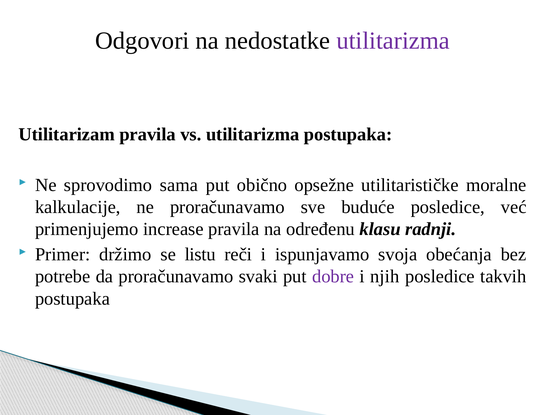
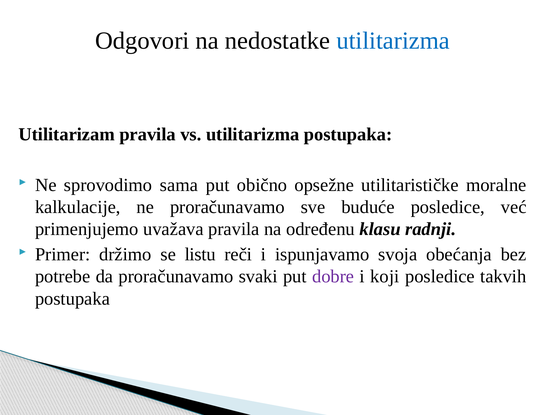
utilitarizma at (393, 41) colour: purple -> blue
increase: increase -> uvažava
njih: njih -> koji
